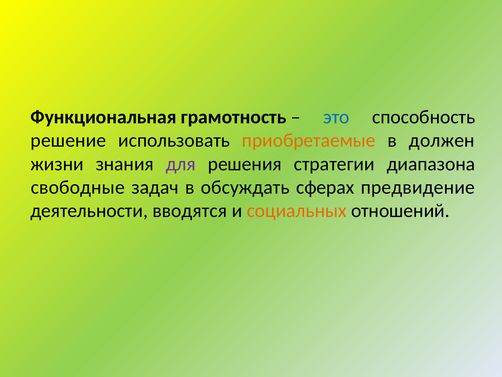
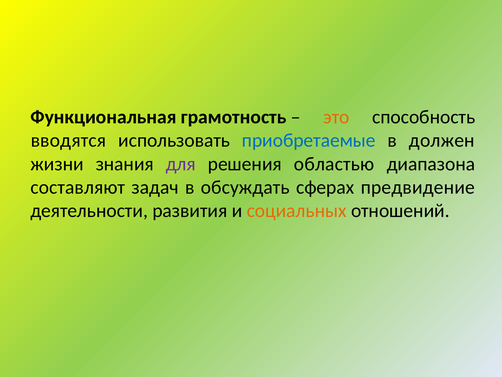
это colour: blue -> orange
решение: решение -> вводятся
приобретаемые colour: orange -> blue
стратегии: стратегии -> областью
свободные: свободные -> составляют
вводятся: вводятся -> развития
